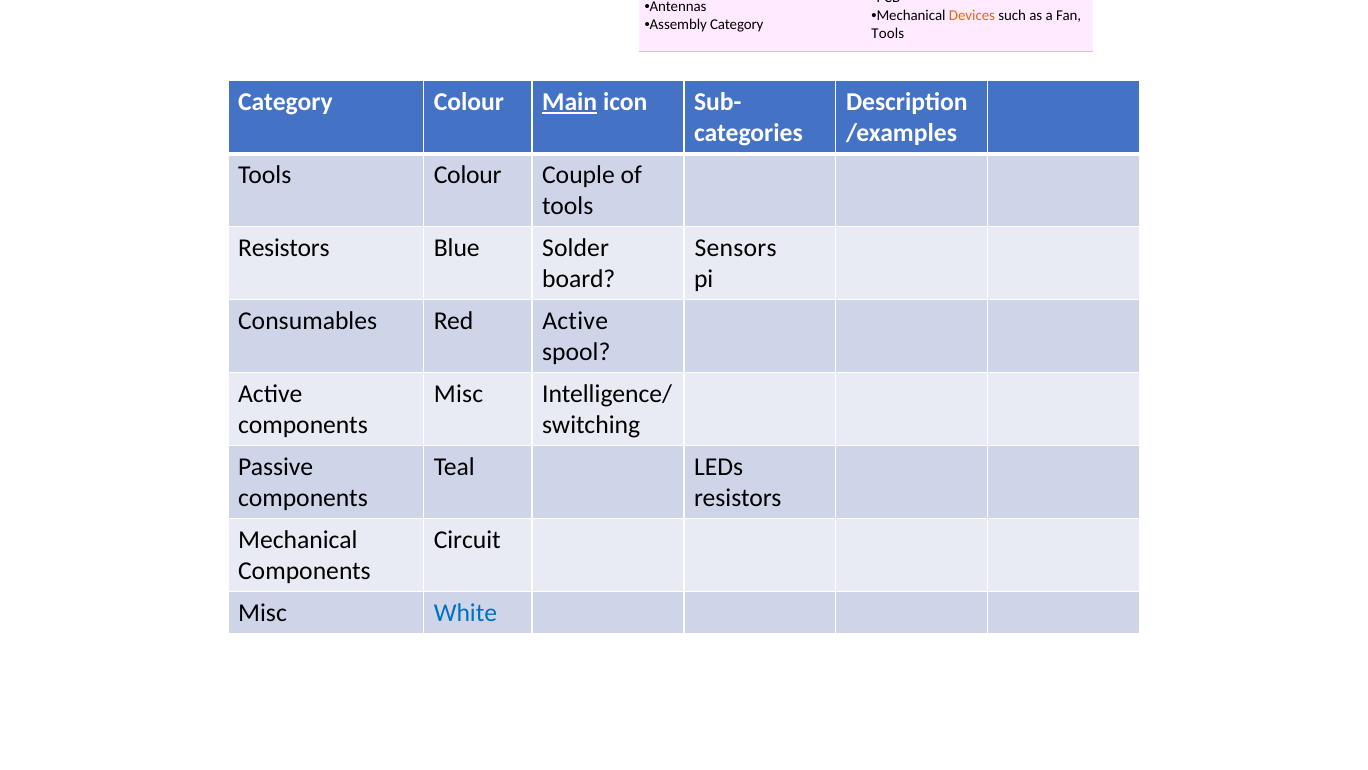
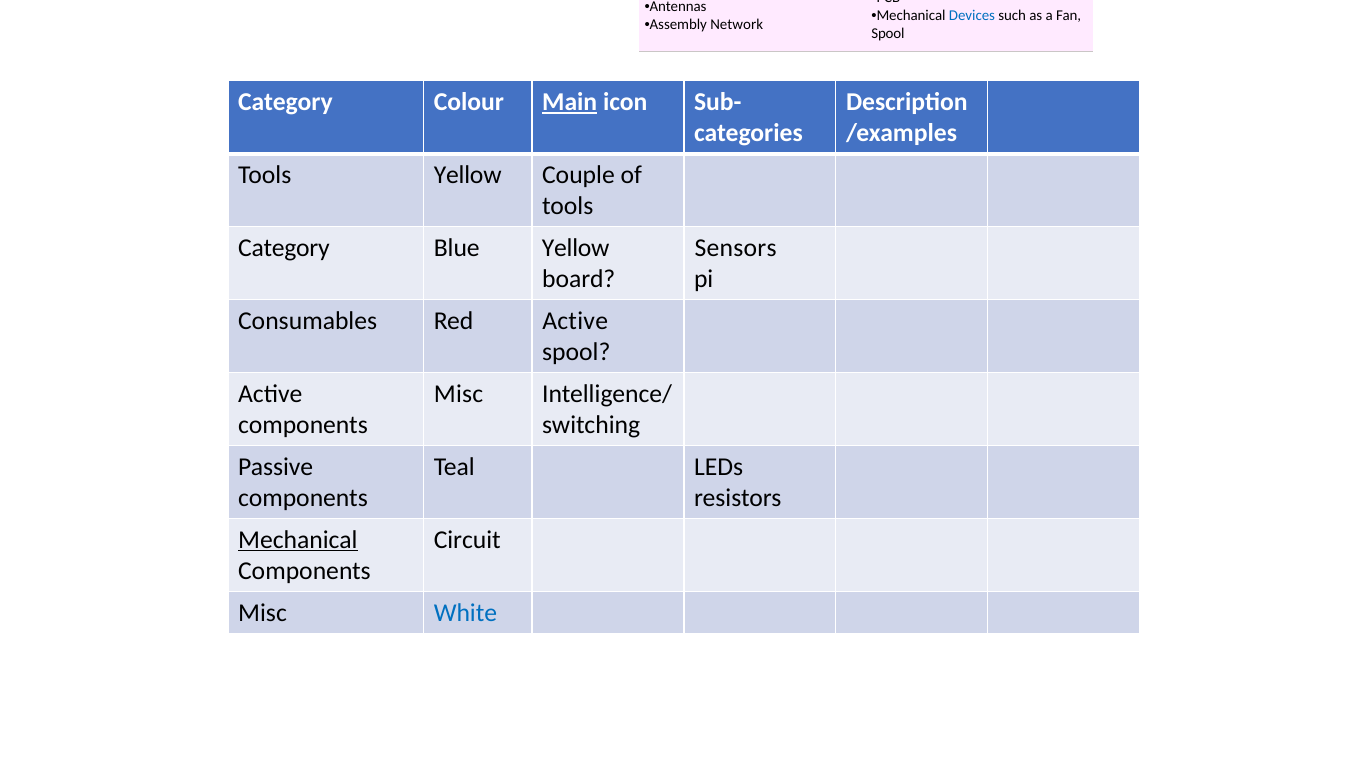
Devices at (972, 16) colour: orange -> blue
Assembly Category: Category -> Network
Tools at (888, 34): Tools -> Spool
Tools Colour: Colour -> Yellow
Resistors at (284, 248): Resistors -> Category
Blue Solder: Solder -> Yellow
Mechanical at (298, 539) underline: none -> present
